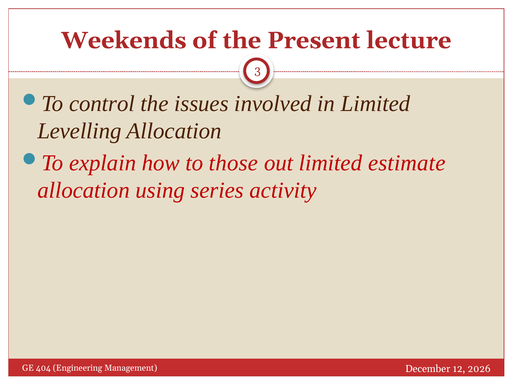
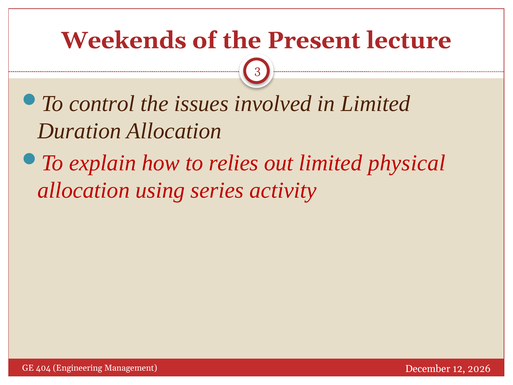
Levelling: Levelling -> Duration
those: those -> relies
estimate: estimate -> physical
